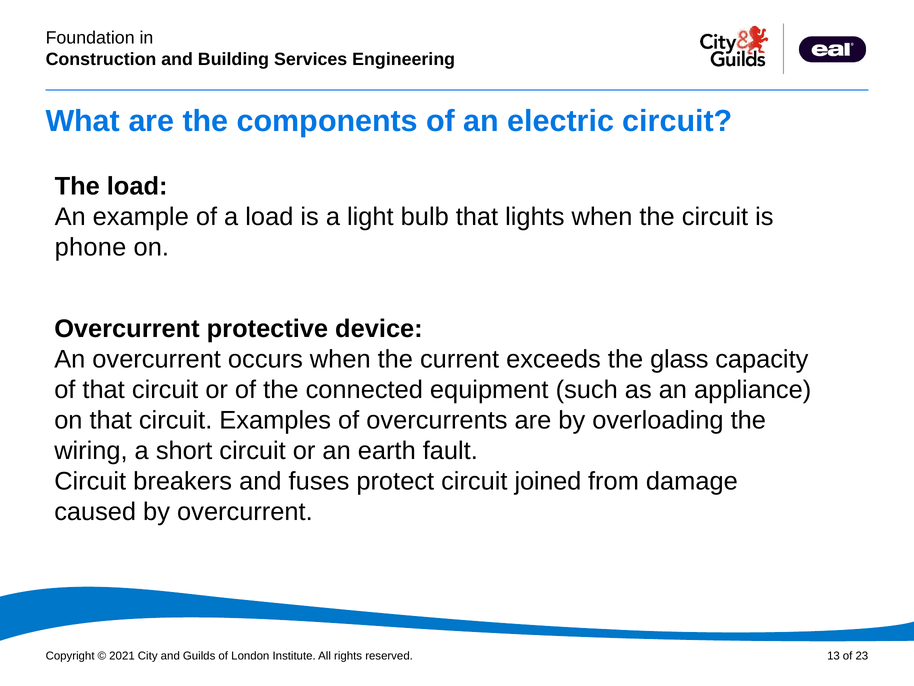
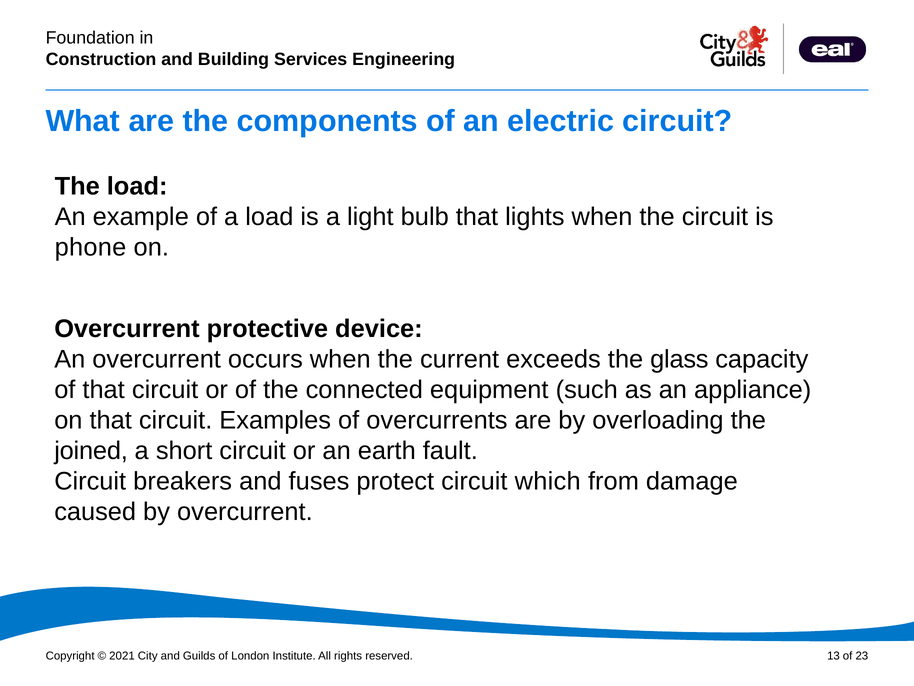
wiring: wiring -> joined
joined: joined -> which
